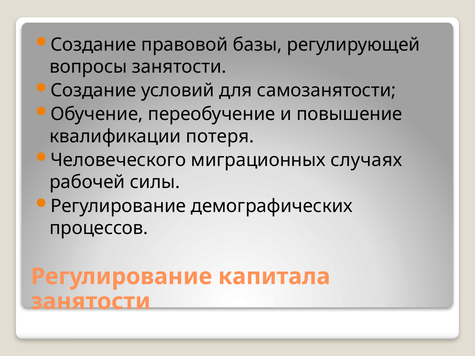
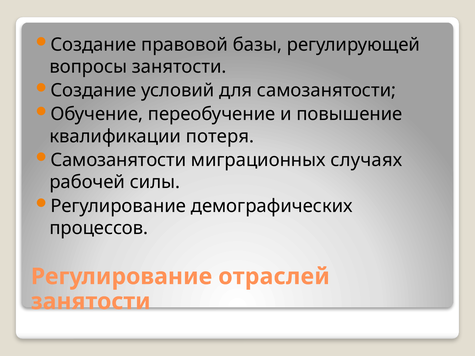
Человеческого at (118, 160): Человеческого -> Самозанятости
капитала: капитала -> отраслей
